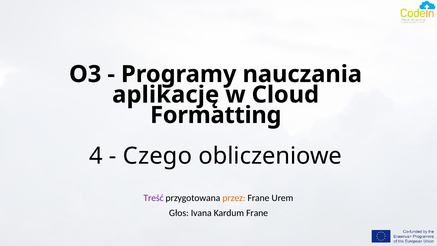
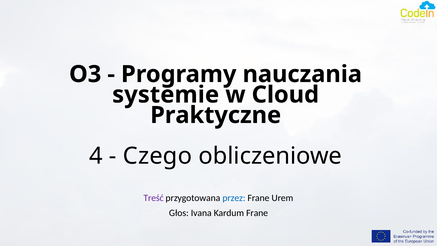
aplikację: aplikację -> systemie
Formatting: Formatting -> Praktyczne
przez colour: orange -> blue
